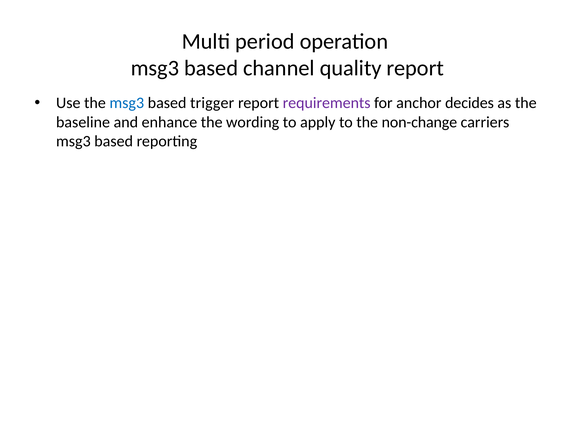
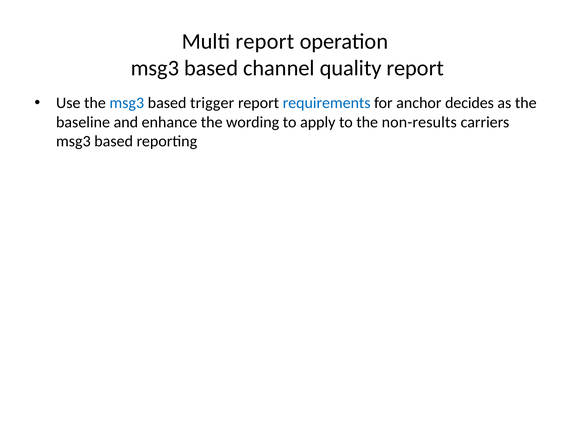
Multi period: period -> report
requirements colour: purple -> blue
non-change: non-change -> non-results
